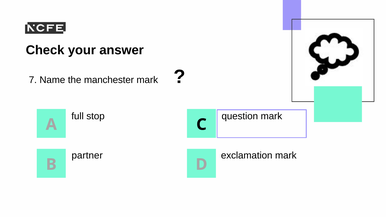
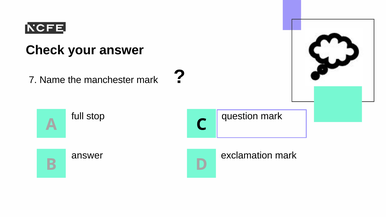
partner at (87, 156): partner -> answer
